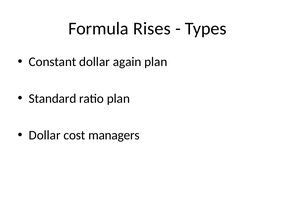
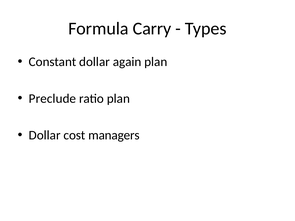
Rises: Rises -> Carry
Standard: Standard -> Preclude
